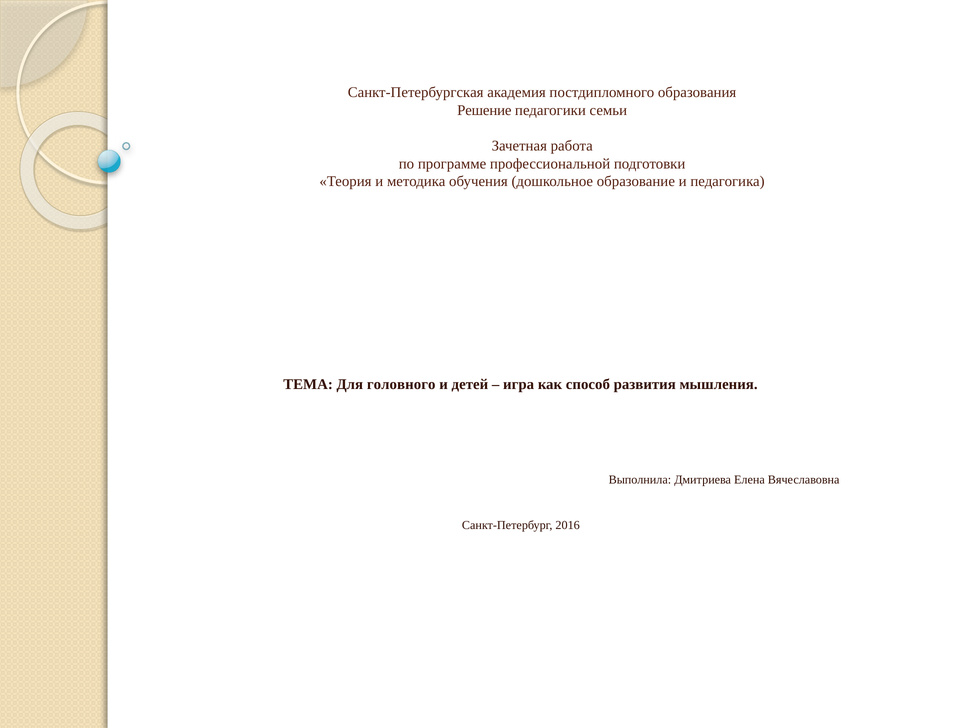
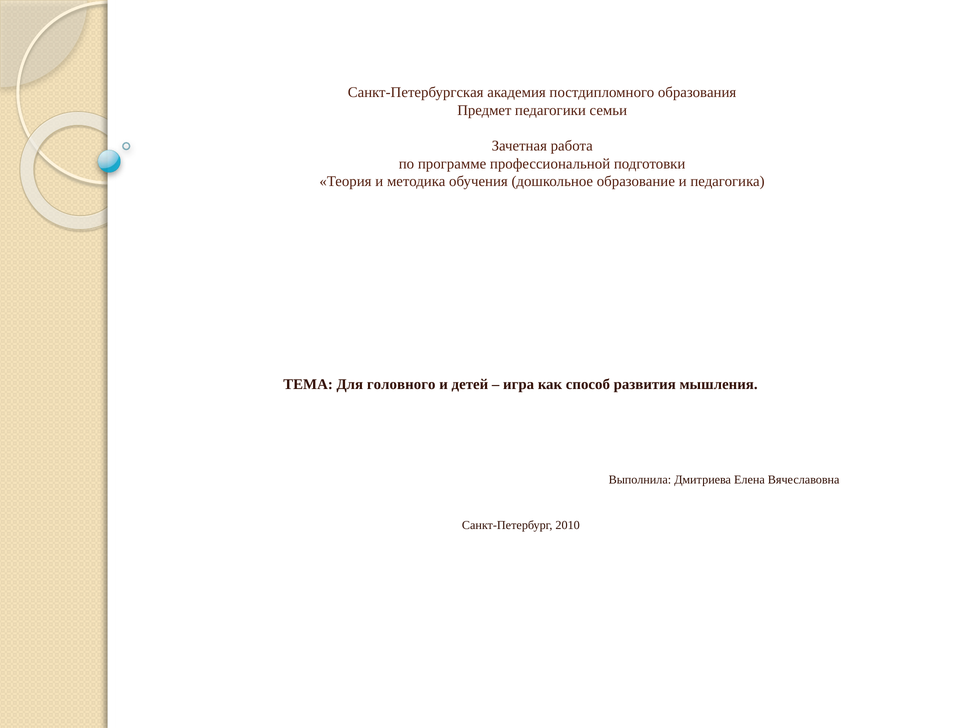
Решение: Решение -> Предмет
2016: 2016 -> 2010
